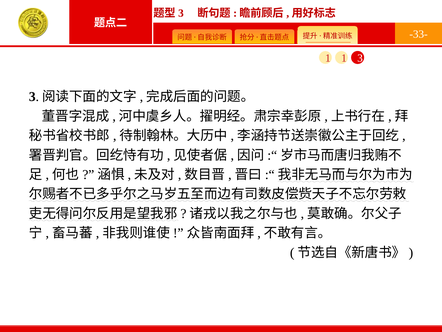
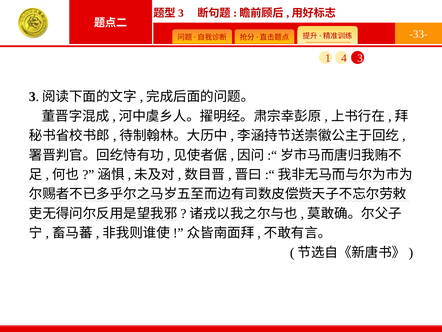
1 1: 1 -> 4
